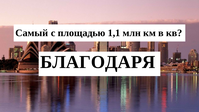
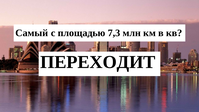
1,1: 1,1 -> 7,3
БЛАГОДАРЯ: БЛАГОДАРЯ -> ПЕРЕХОДИТ
